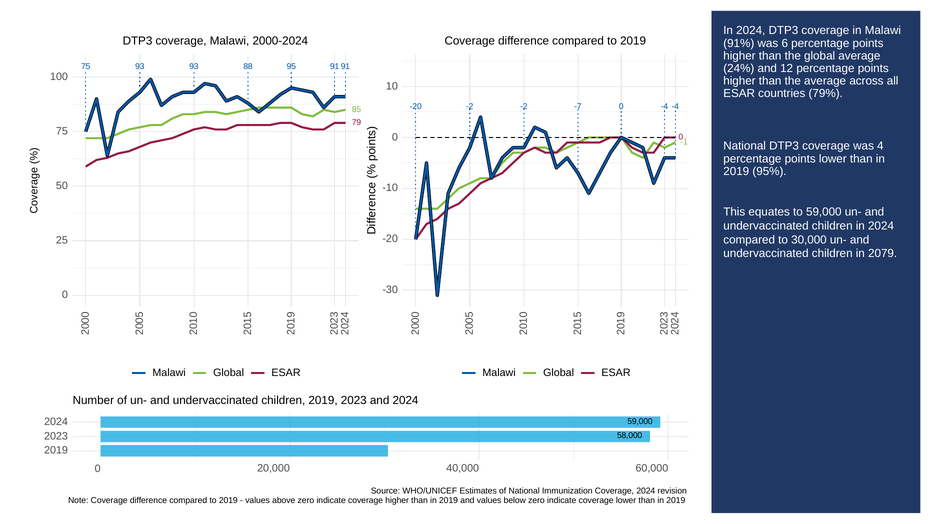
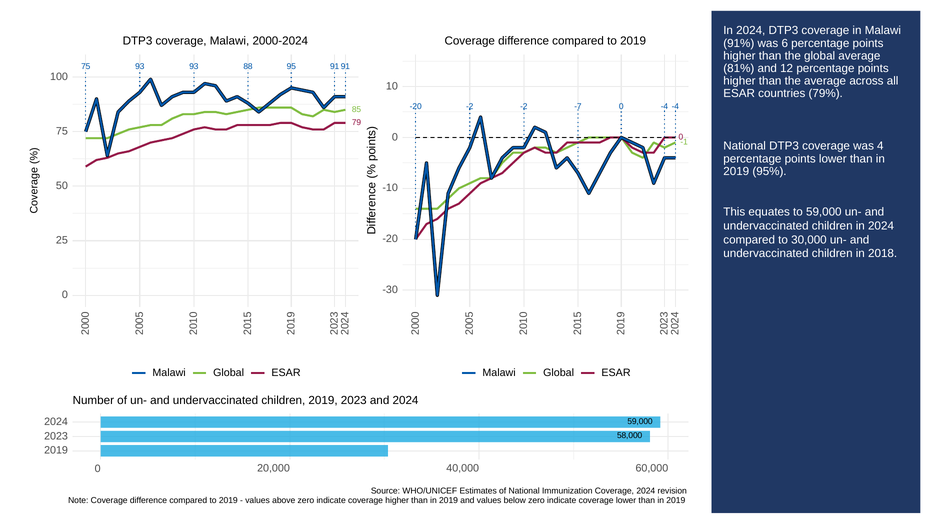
24%: 24% -> 81%
2079: 2079 -> 2018
